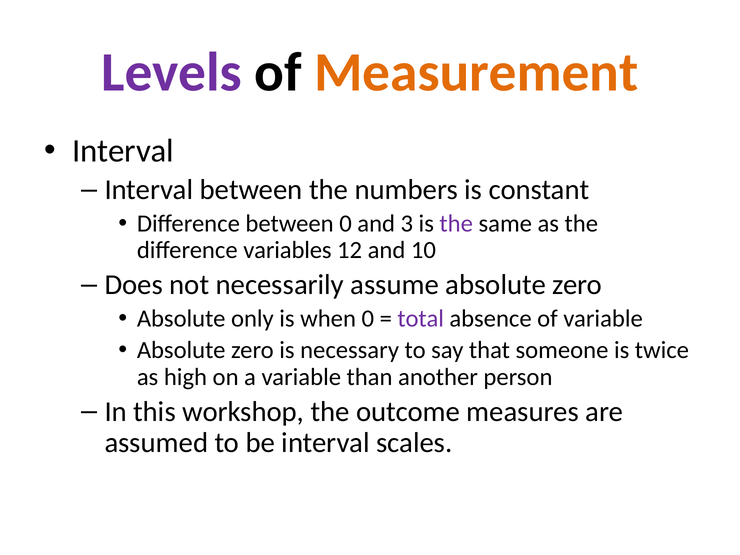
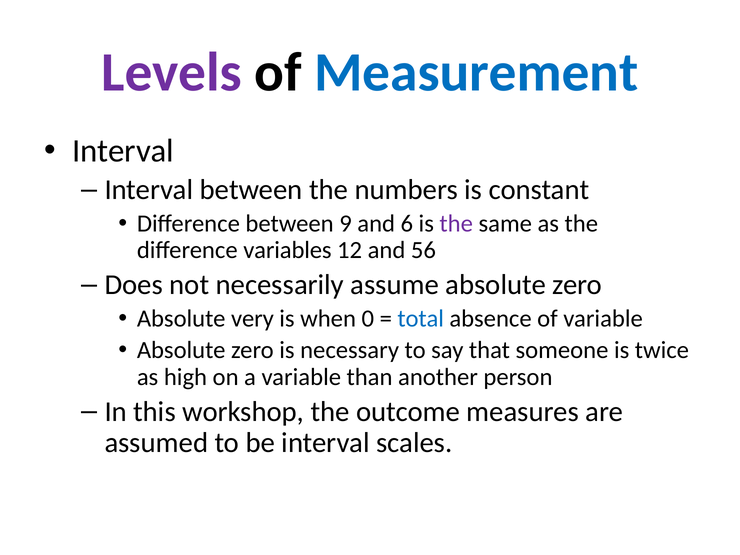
Measurement colour: orange -> blue
between 0: 0 -> 9
3: 3 -> 6
10: 10 -> 56
only: only -> very
total colour: purple -> blue
